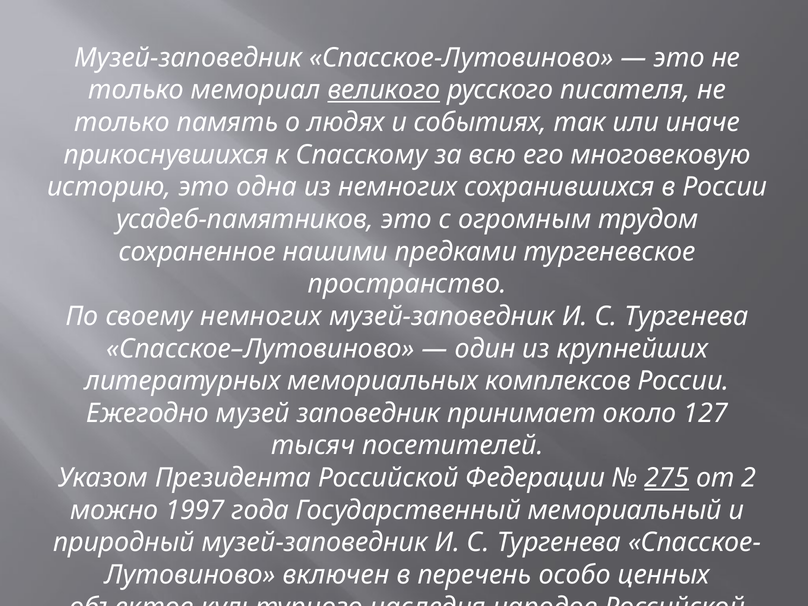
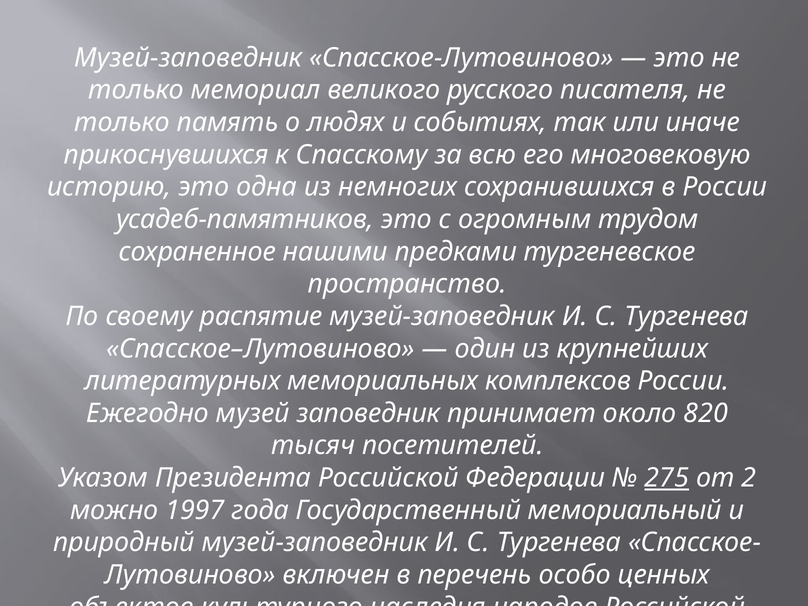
великого underline: present -> none
своему немногих: немногих -> распятие
127: 127 -> 820
